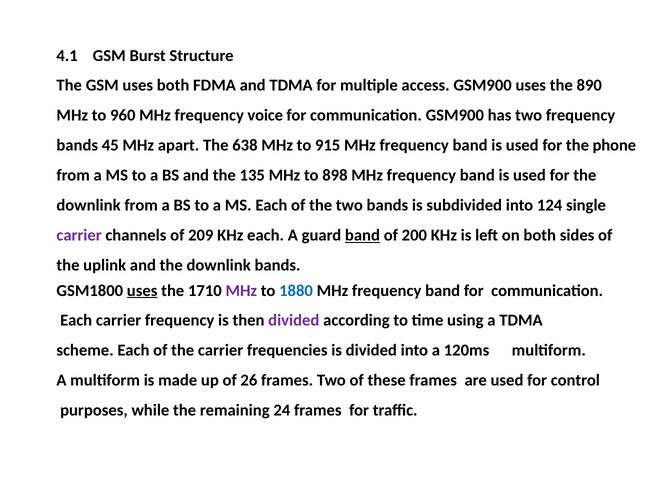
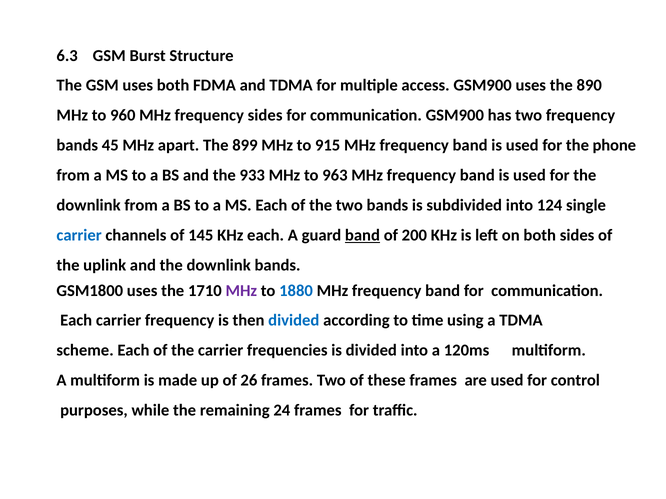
4.1: 4.1 -> 6.3
frequency voice: voice -> sides
638: 638 -> 899
135: 135 -> 933
898: 898 -> 963
carrier at (79, 235) colour: purple -> blue
209: 209 -> 145
uses at (142, 291) underline: present -> none
divided at (294, 321) colour: purple -> blue
